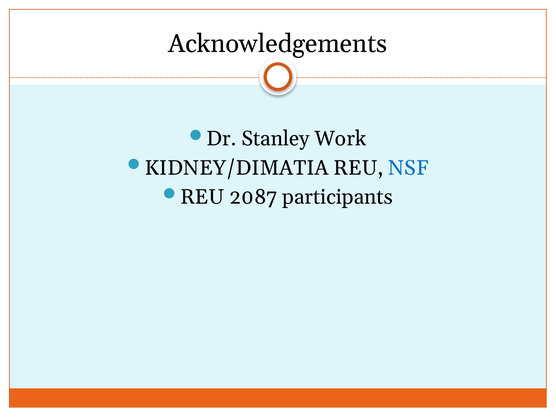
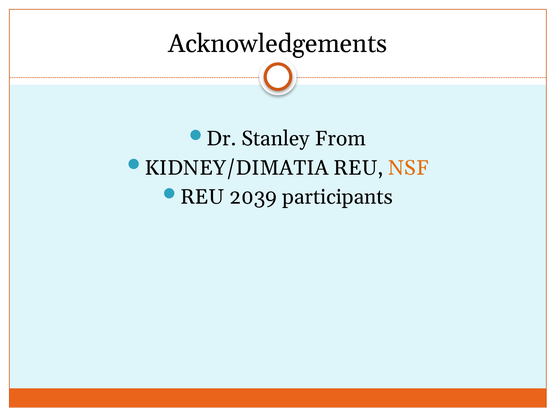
Work: Work -> From
NSF colour: blue -> orange
2087: 2087 -> 2039
